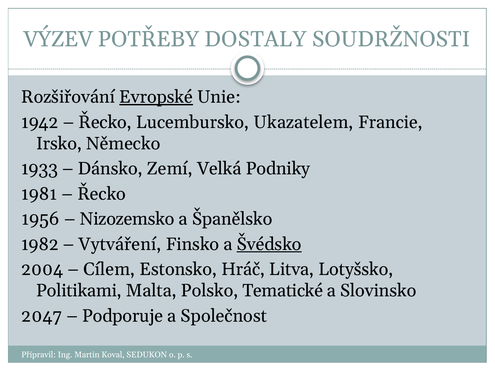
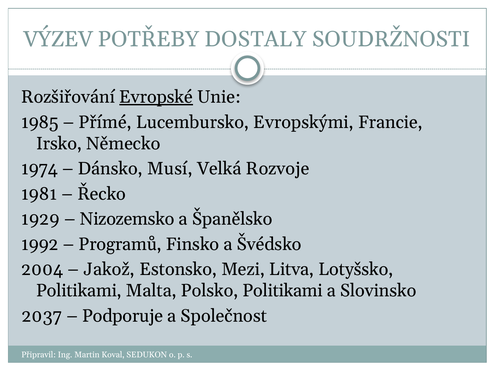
1942: 1942 -> 1985
Řecko at (105, 122): Řecko -> Přímé
Ukazatelem: Ukazatelem -> Evropskými
1933: 1933 -> 1974
Zemí: Zemí -> Musí
Podniky: Podniky -> Rozvoje
1956: 1956 -> 1929
1982: 1982 -> 1992
Vytváření: Vytváření -> Programů
Švédsko underline: present -> none
Cílem: Cílem -> Jakož
Hráč: Hráč -> Mezi
Polsko Tematické: Tematické -> Politikami
2047: 2047 -> 2037
